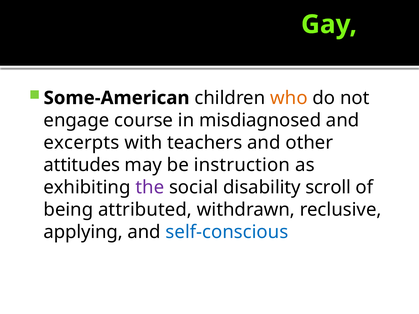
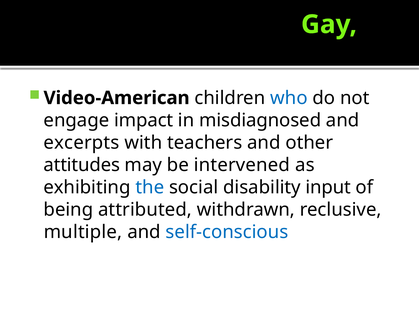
Some-American: Some-American -> Video-American
who colour: orange -> blue
course: course -> impact
instruction: instruction -> intervened
the colour: purple -> blue
scroll: scroll -> input
applying: applying -> multiple
